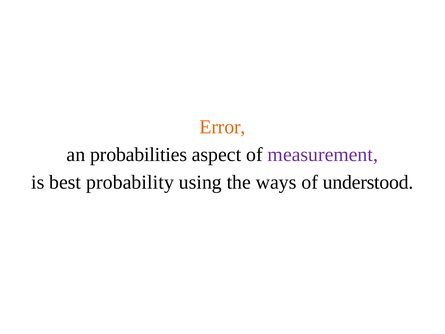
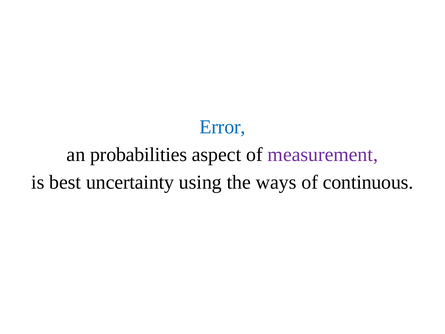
Error colour: orange -> blue
probability: probability -> uncertainty
understood: understood -> continuous
